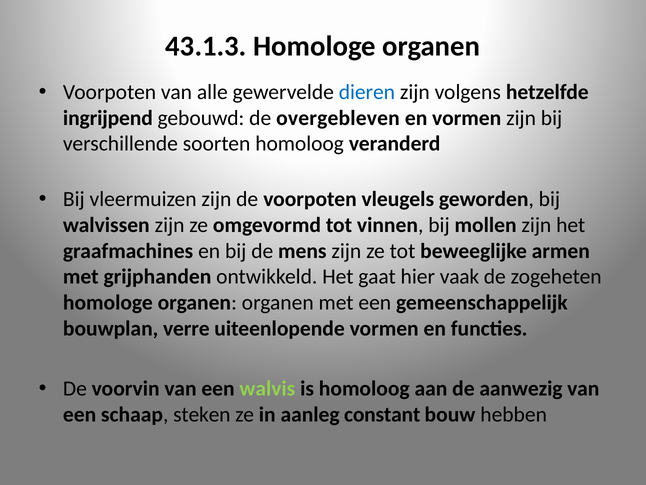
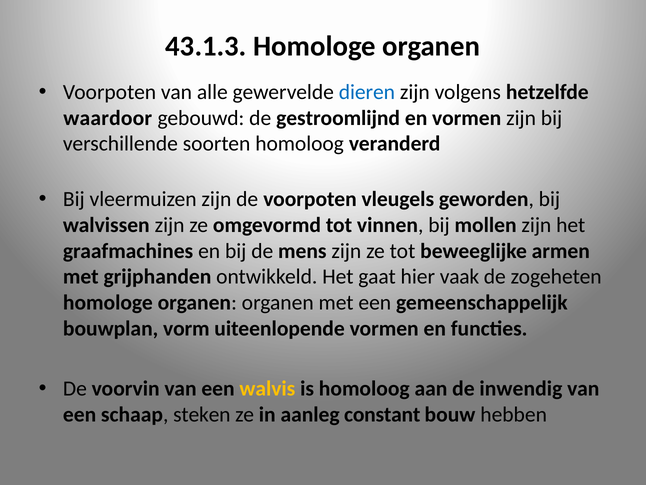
ingrijpend: ingrijpend -> waardoor
overgebleven: overgebleven -> gestroomlijnd
verre: verre -> vorm
walvis colour: light green -> yellow
aanwezig: aanwezig -> inwendig
